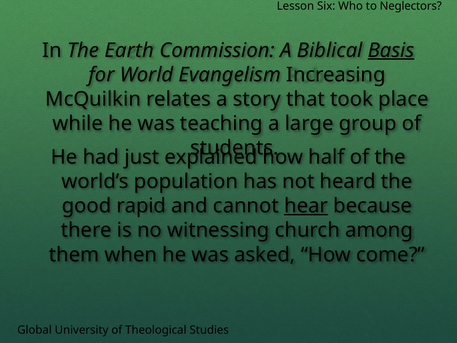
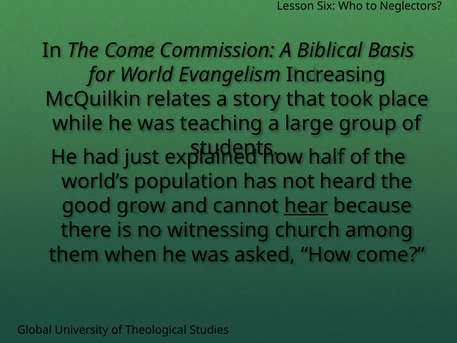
The Earth: Earth -> Come
Basis underline: present -> none
rapid: rapid -> grow
